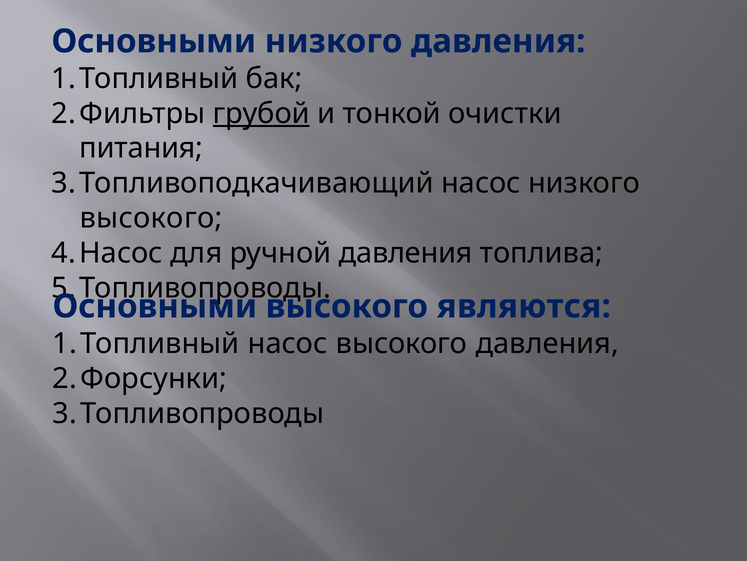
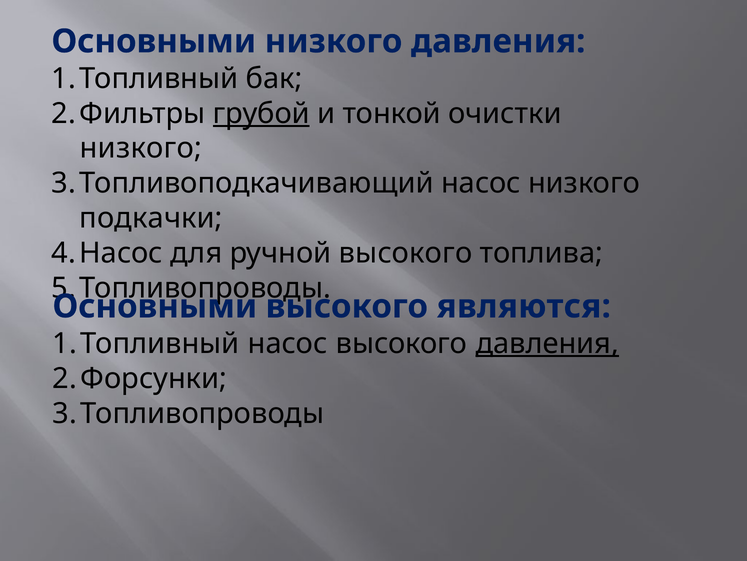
питания at (141, 148): питания -> низкого
высокого at (151, 218): высокого -> подкачки
ручной давления: давления -> высокого
давления at (547, 343) underline: none -> present
